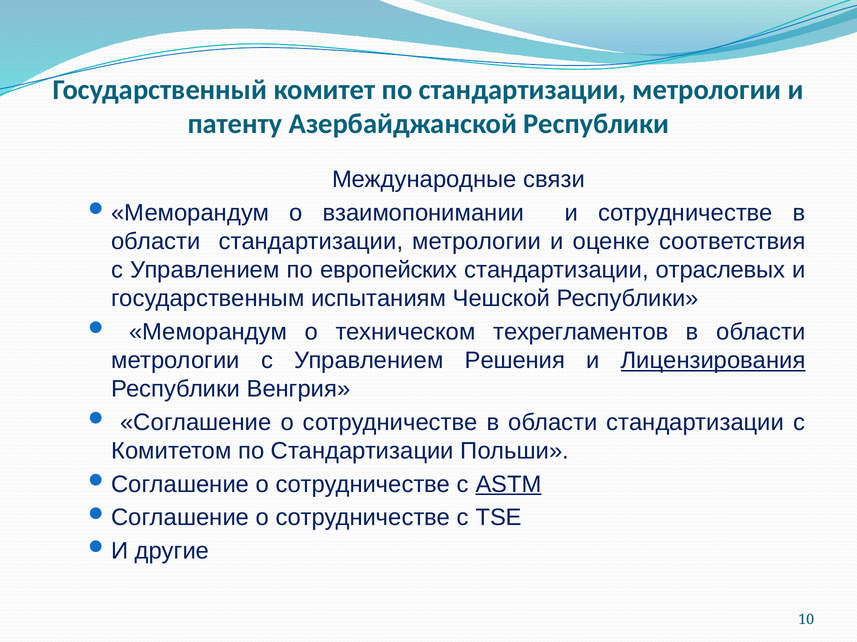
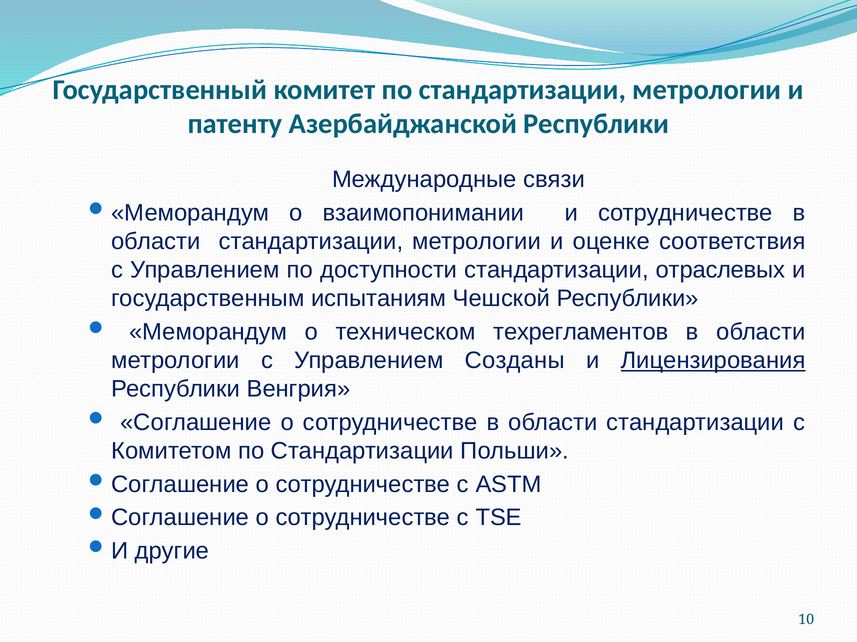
европейских: европейских -> доступности
Решения: Решения -> Созданы
ASTM underline: present -> none
